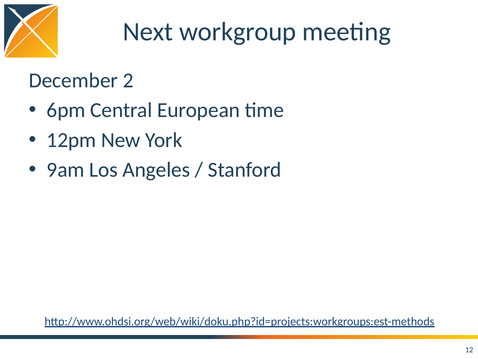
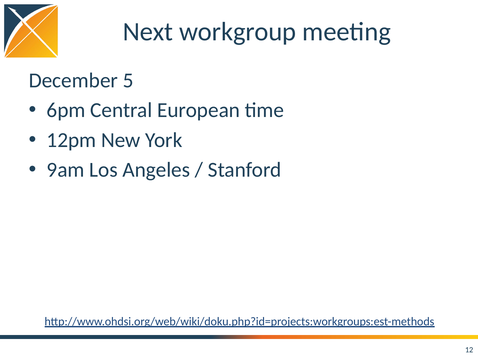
2: 2 -> 5
